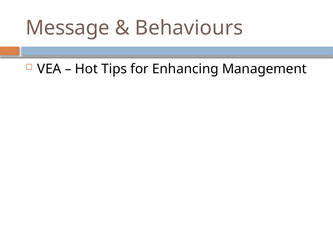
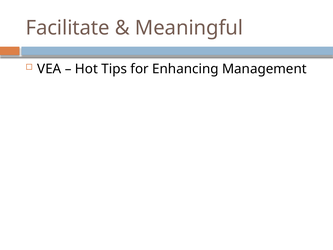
Message: Message -> Facilitate
Behaviours: Behaviours -> Meaningful
